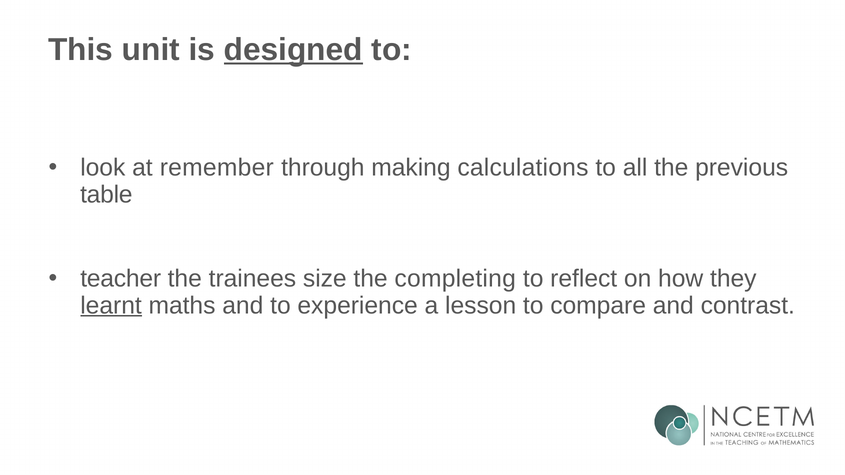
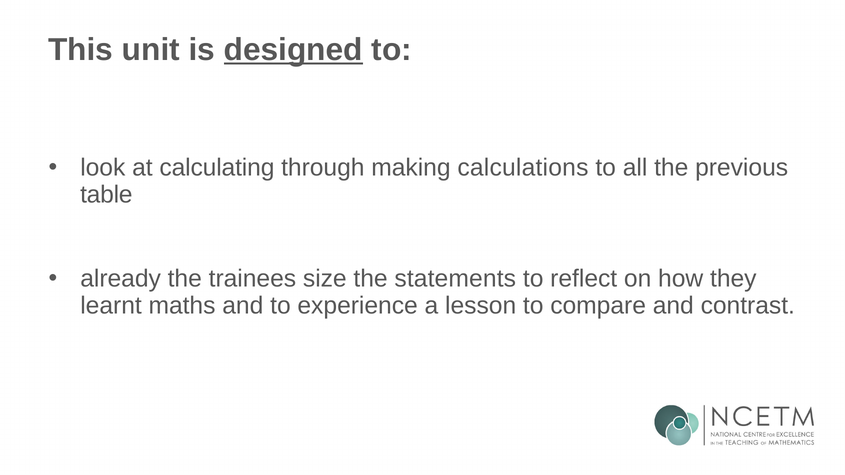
remember: remember -> calculating
teacher: teacher -> already
completing: completing -> statements
learnt underline: present -> none
